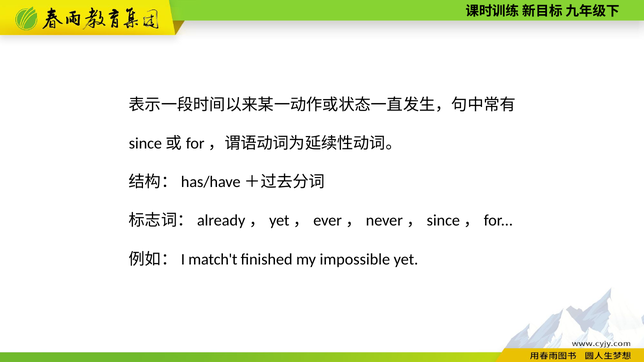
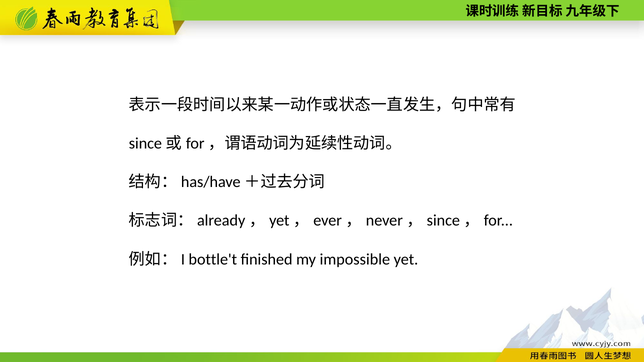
match't: match't -> bottle't
